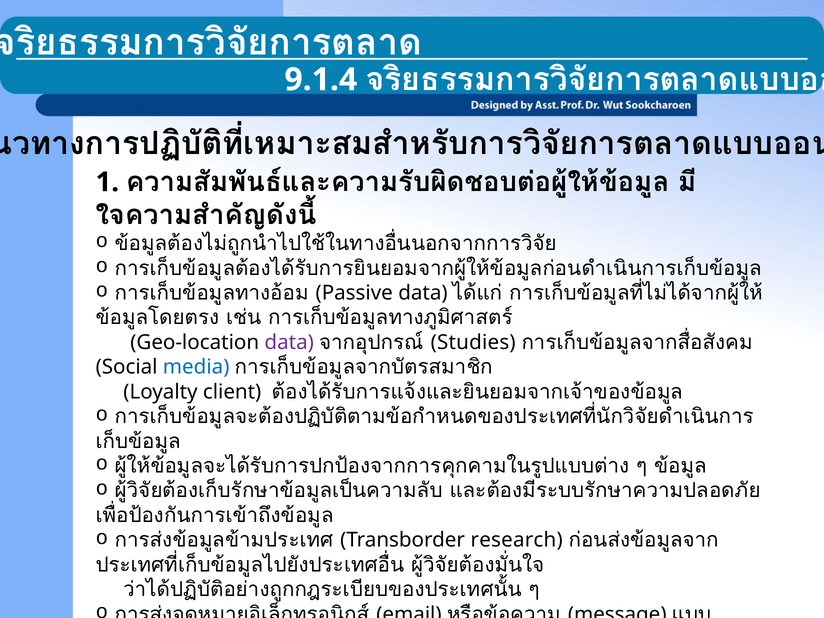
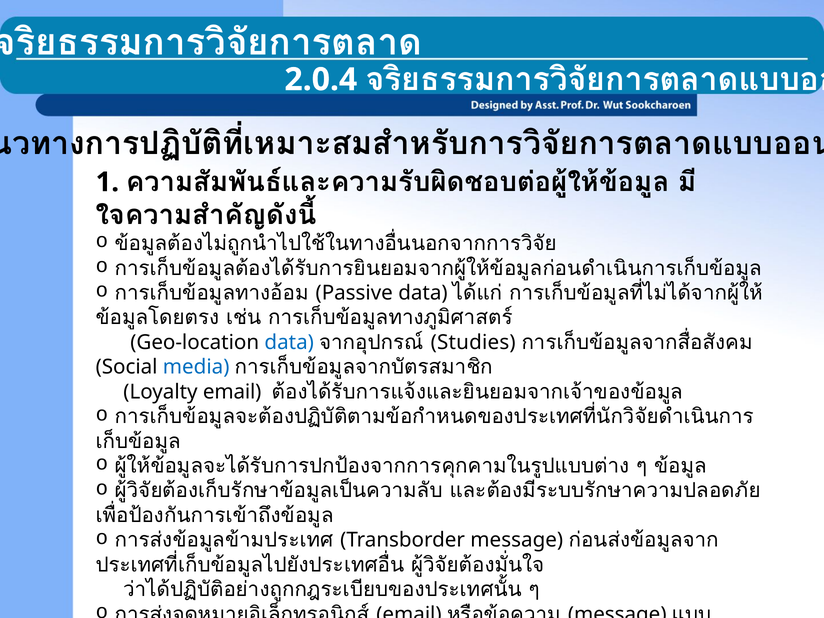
9.1.4: 9.1.4 -> 2.0.4
data at (289, 342) colour: purple -> blue
Loyalty client: client -> email
Transborder research: research -> message
